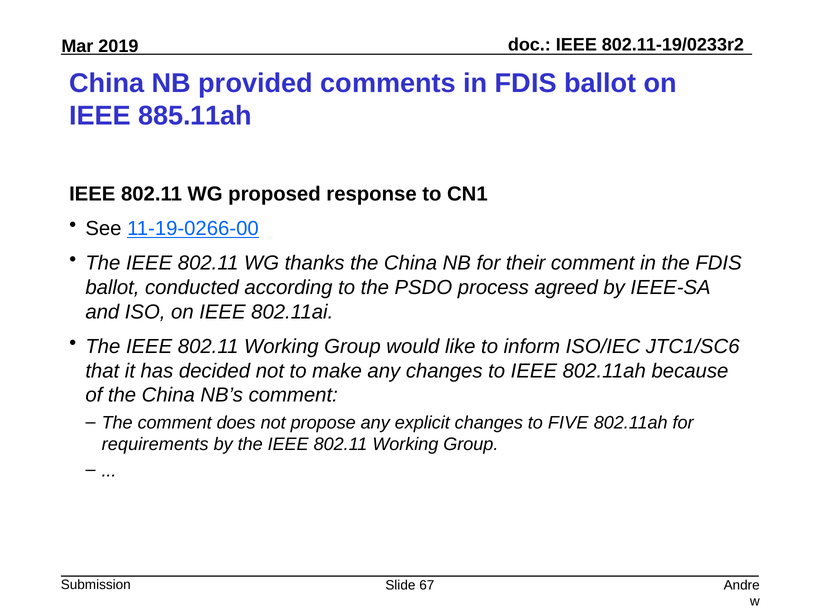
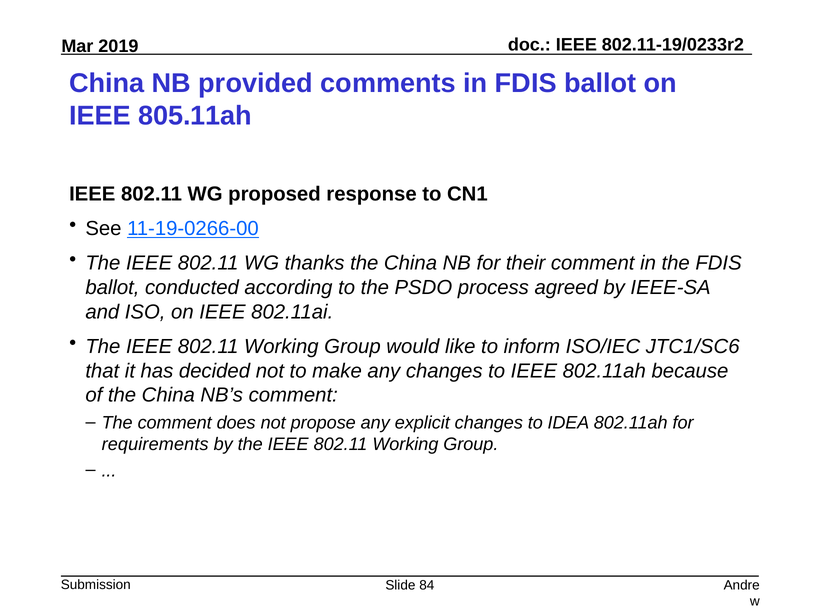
885.11ah: 885.11ah -> 805.11ah
FIVE: FIVE -> IDEA
67: 67 -> 84
